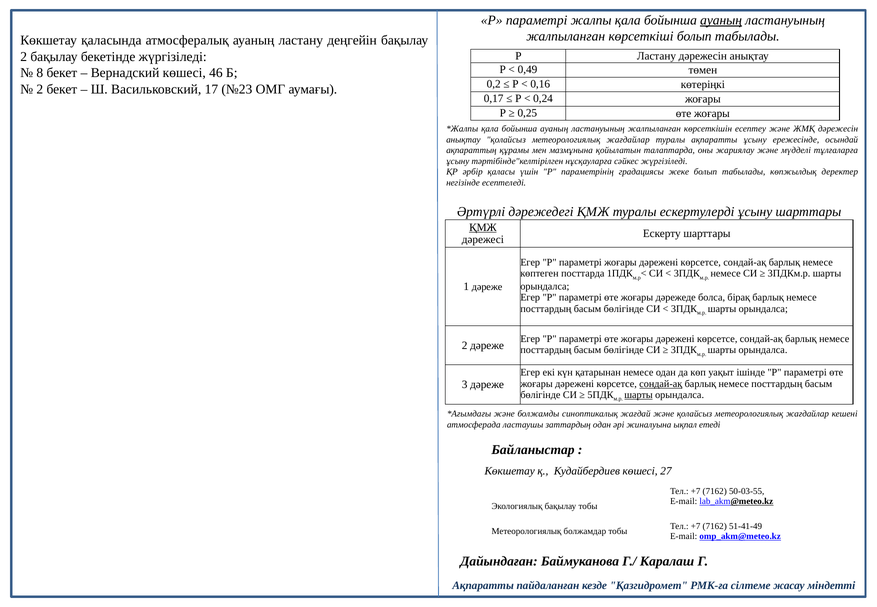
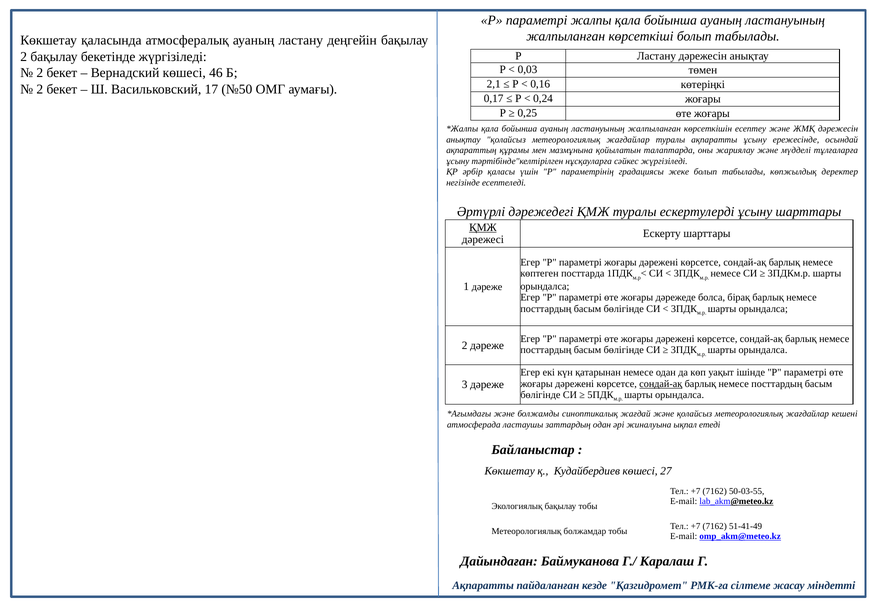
ауаның at (721, 20) underline: present -> none
0,49: 0,49 -> 0,03
8 at (40, 73): 8 -> 2
0,2: 0,2 -> 2,1
№23: №23 -> №50
шарты at (639, 395) underline: present -> none
